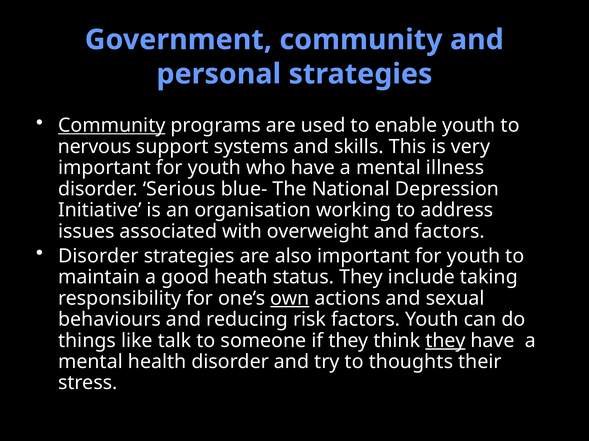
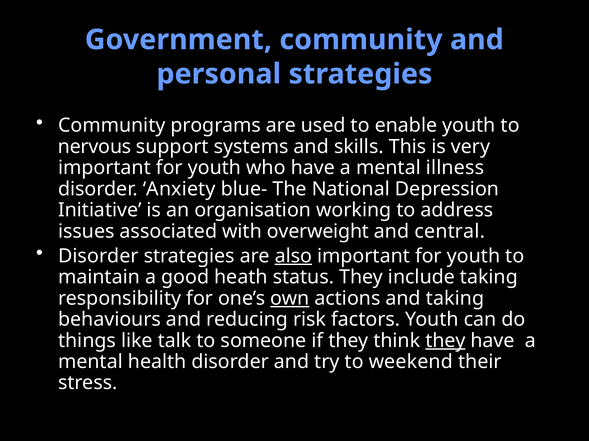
Community at (112, 126) underline: present -> none
Serious: Serious -> Anxiety
and factors: factors -> central
also underline: none -> present
and sexual: sexual -> taking
thoughts: thoughts -> weekend
